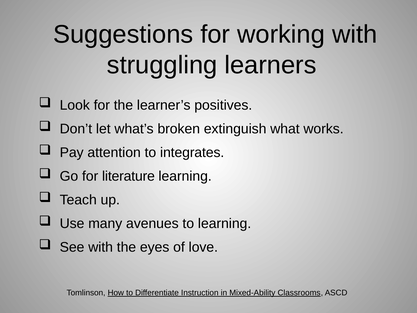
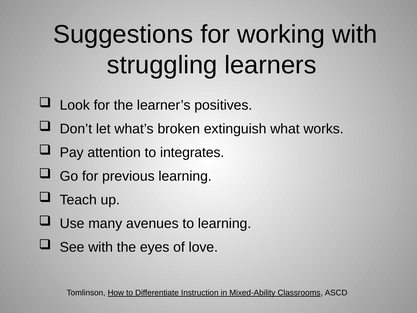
literature: literature -> previous
